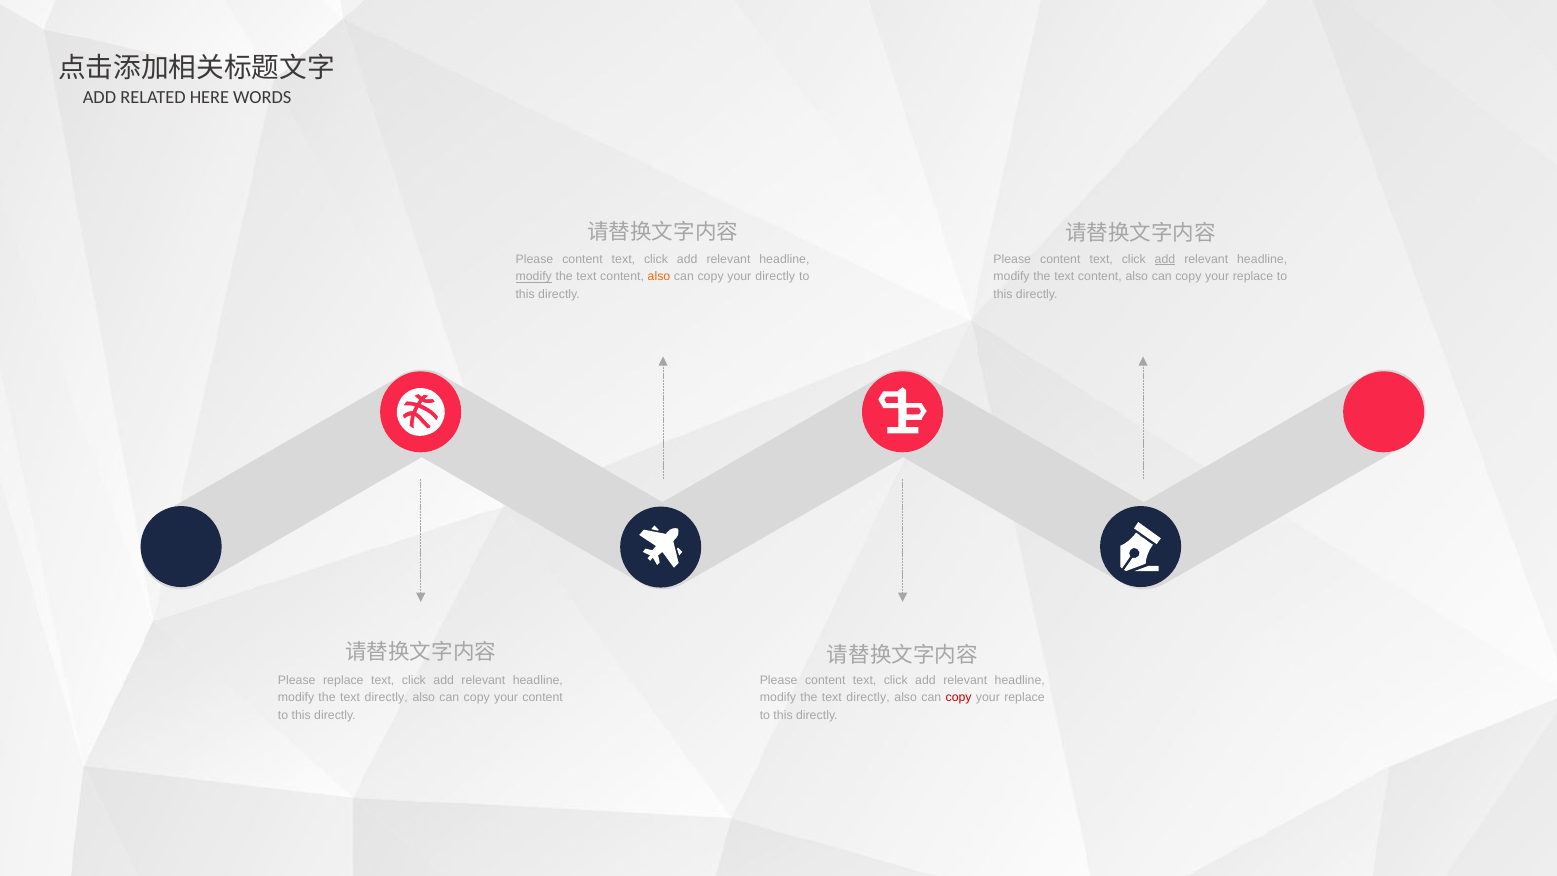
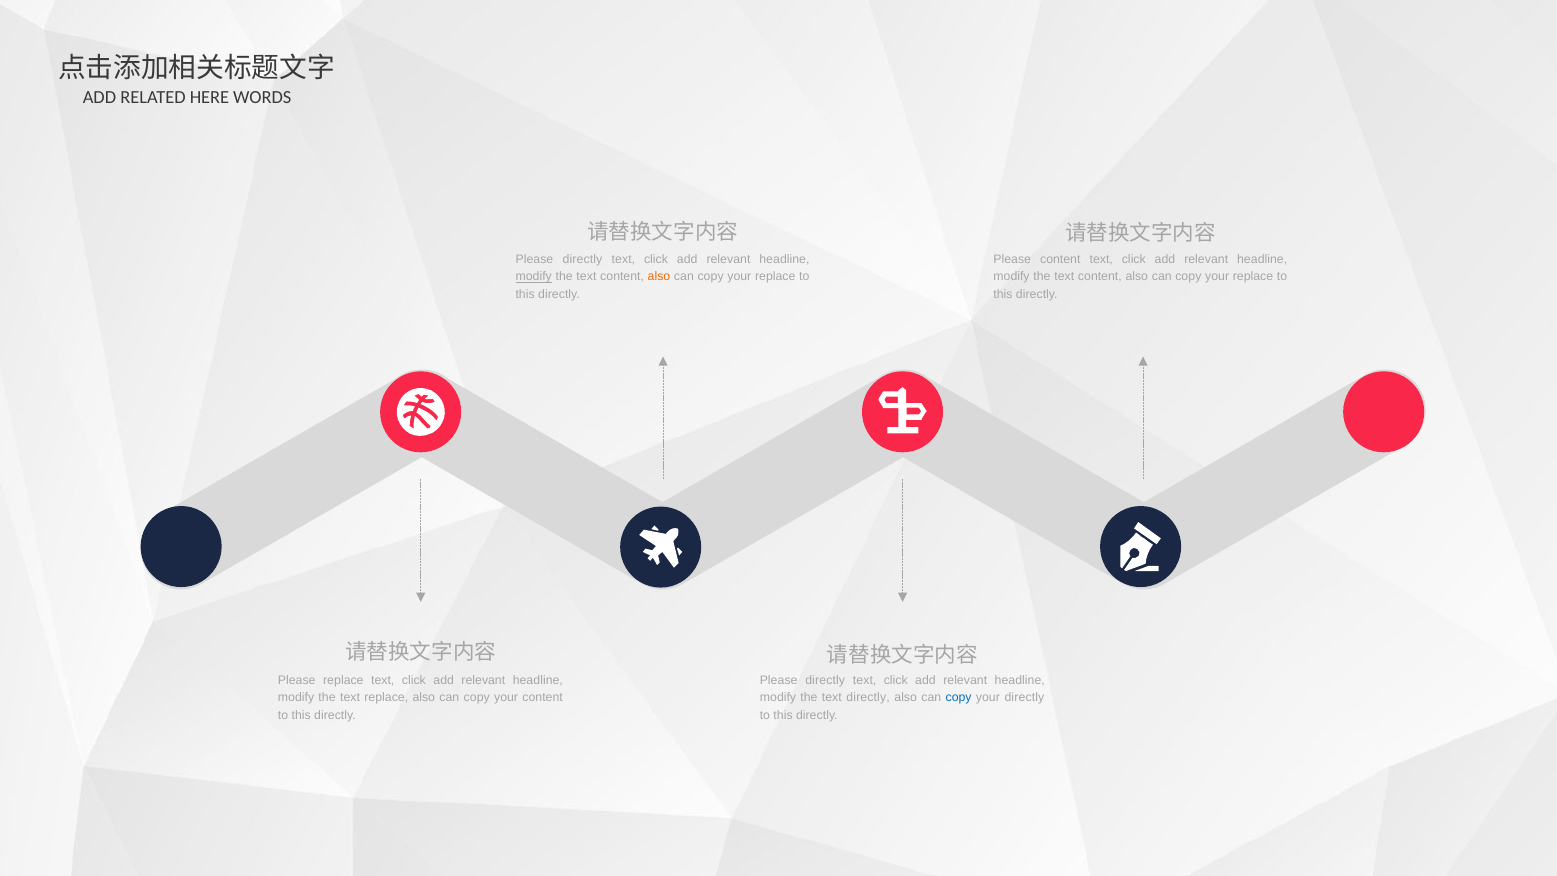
content at (583, 259): content -> directly
add at (1165, 259) underline: present -> none
directly at (775, 277): directly -> replace
content at (825, 680): content -> directly
directly at (386, 698): directly -> replace
copy at (959, 698) colour: red -> blue
replace at (1024, 698): replace -> directly
